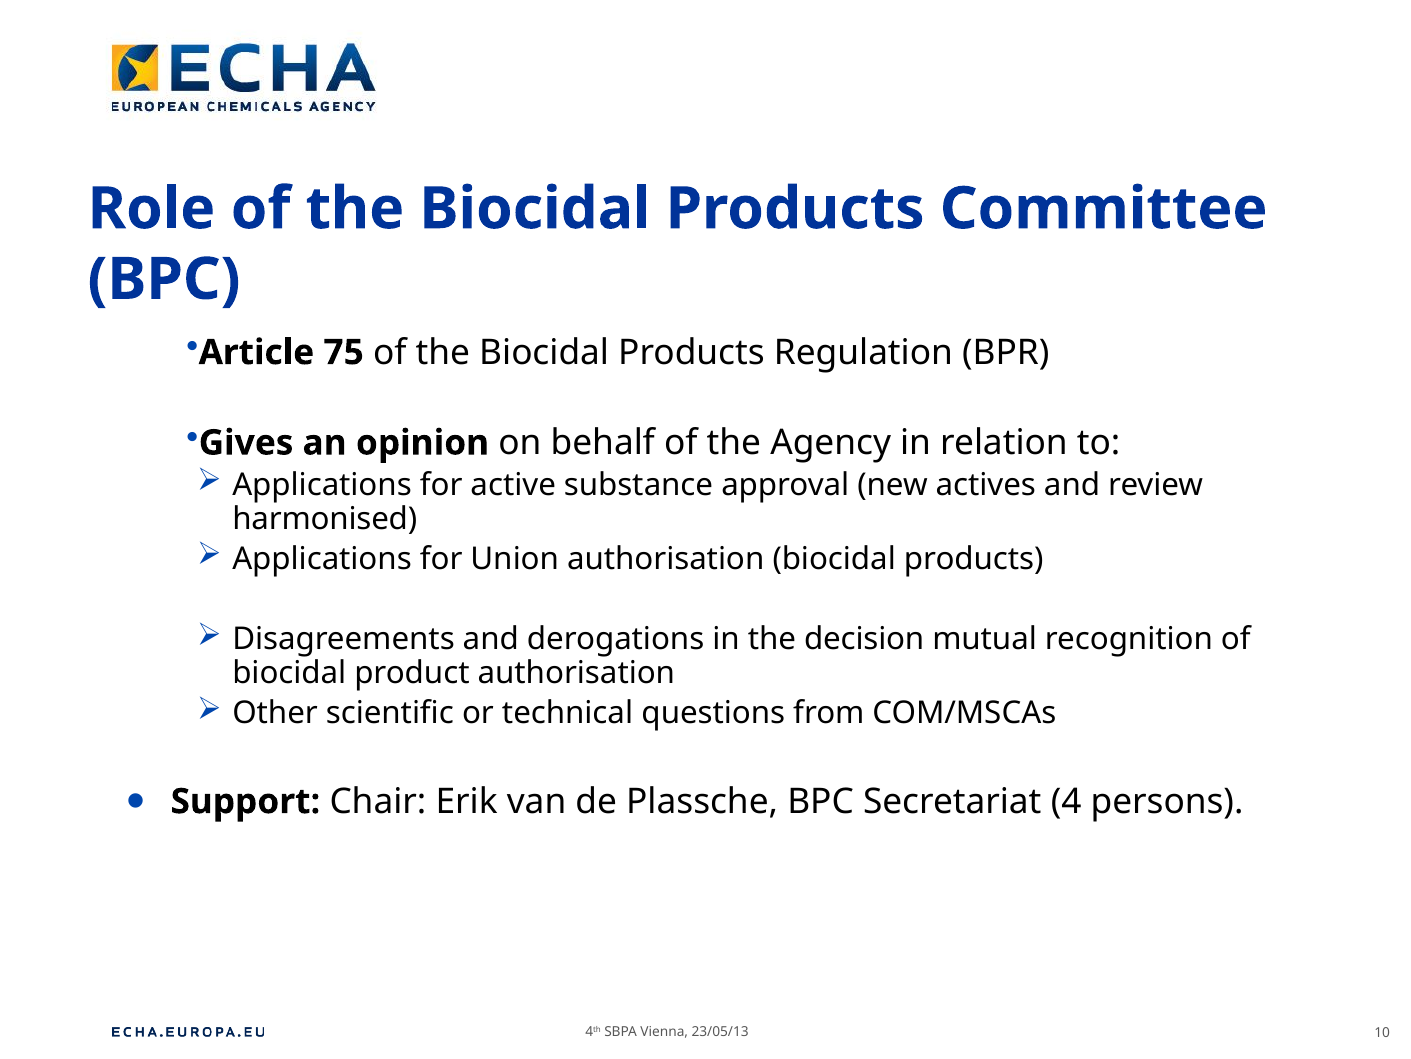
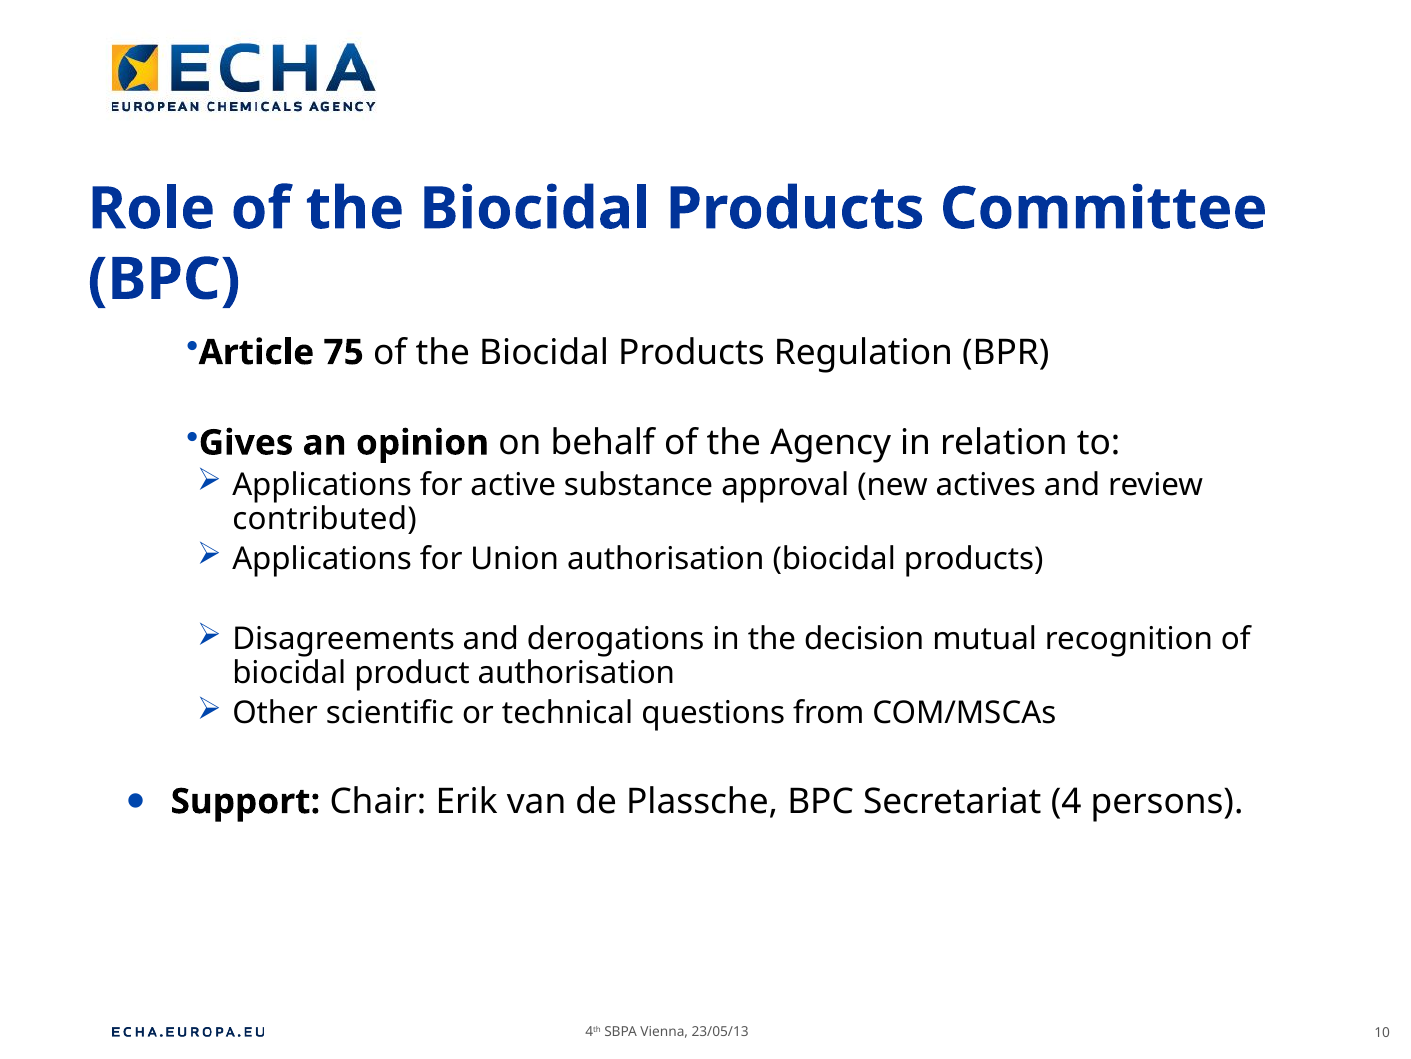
harmonised: harmonised -> contributed
